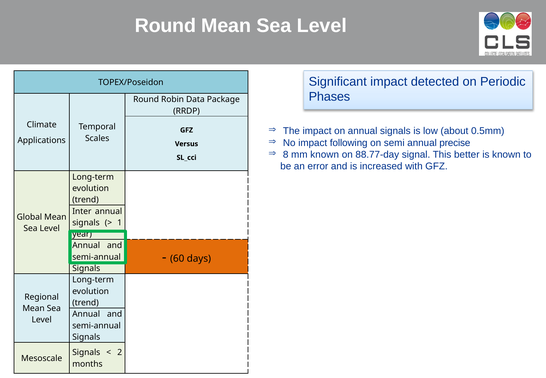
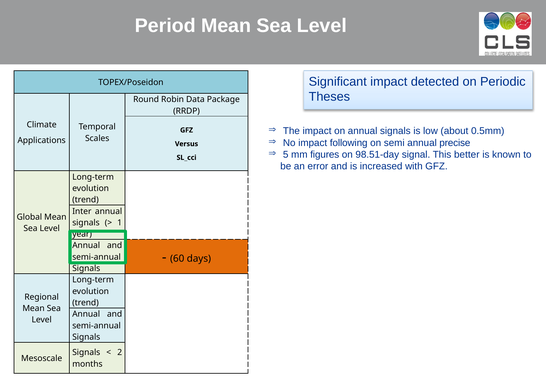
Round at (165, 26): Round -> Period
Phases: Phases -> Theses
8: 8 -> 5
mm known: known -> figures
88.77-day: 88.77-day -> 98.51-day
